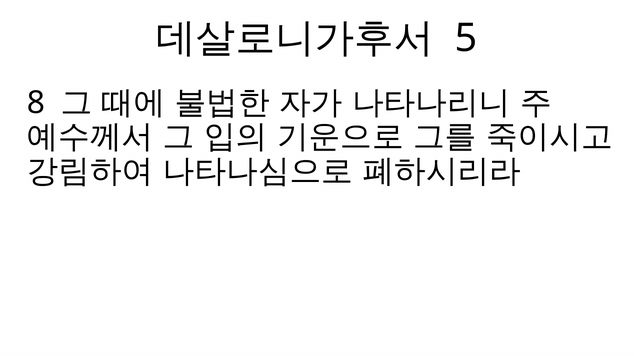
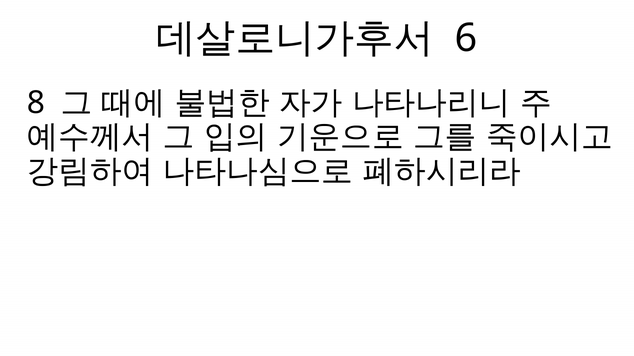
5: 5 -> 6
